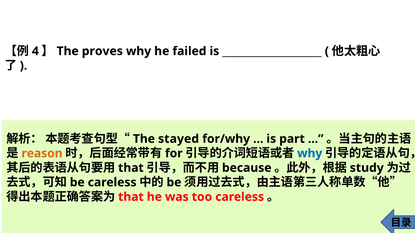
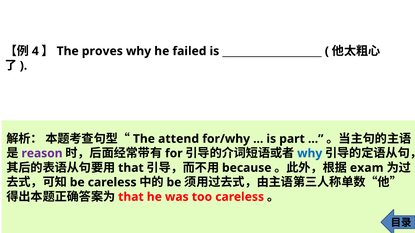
stayed: stayed -> attend
reason colour: orange -> purple
study: study -> exam
